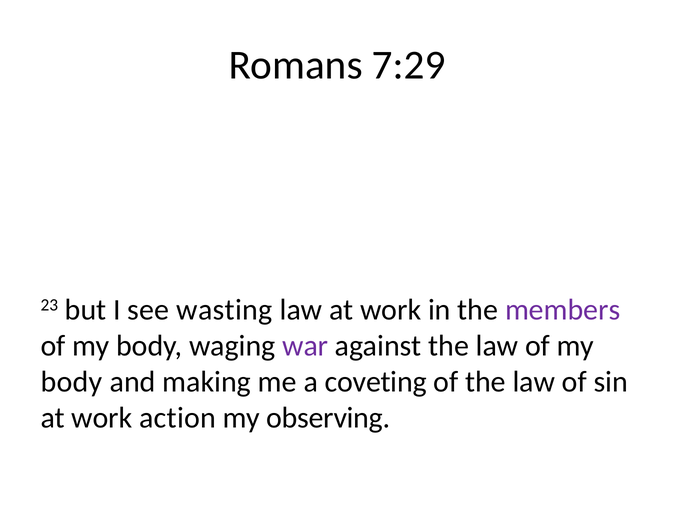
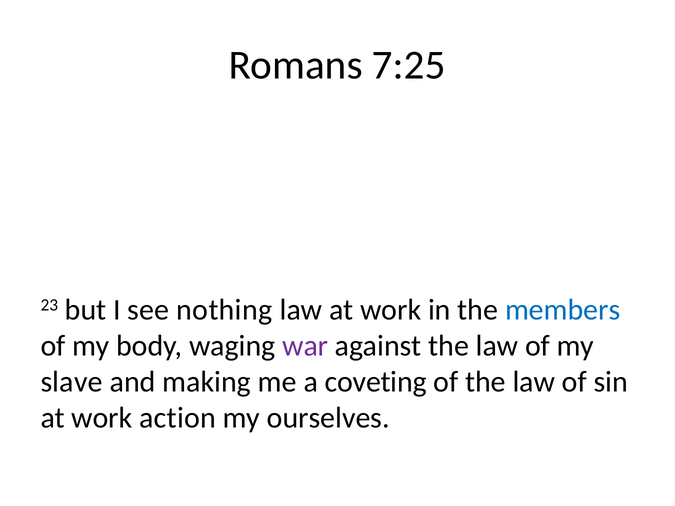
7:29: 7:29 -> 7:25
wasting: wasting -> nothing
members colour: purple -> blue
body at (72, 382): body -> slave
observing: observing -> ourselves
